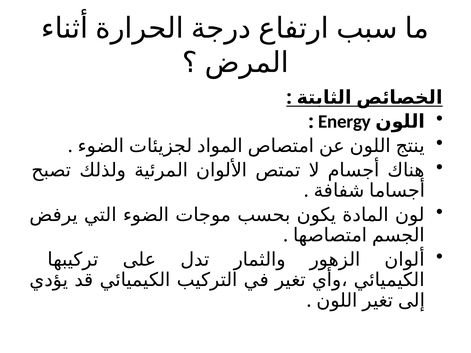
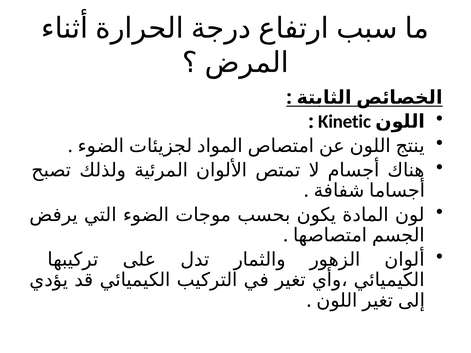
Energy: Energy -> Kinetic
